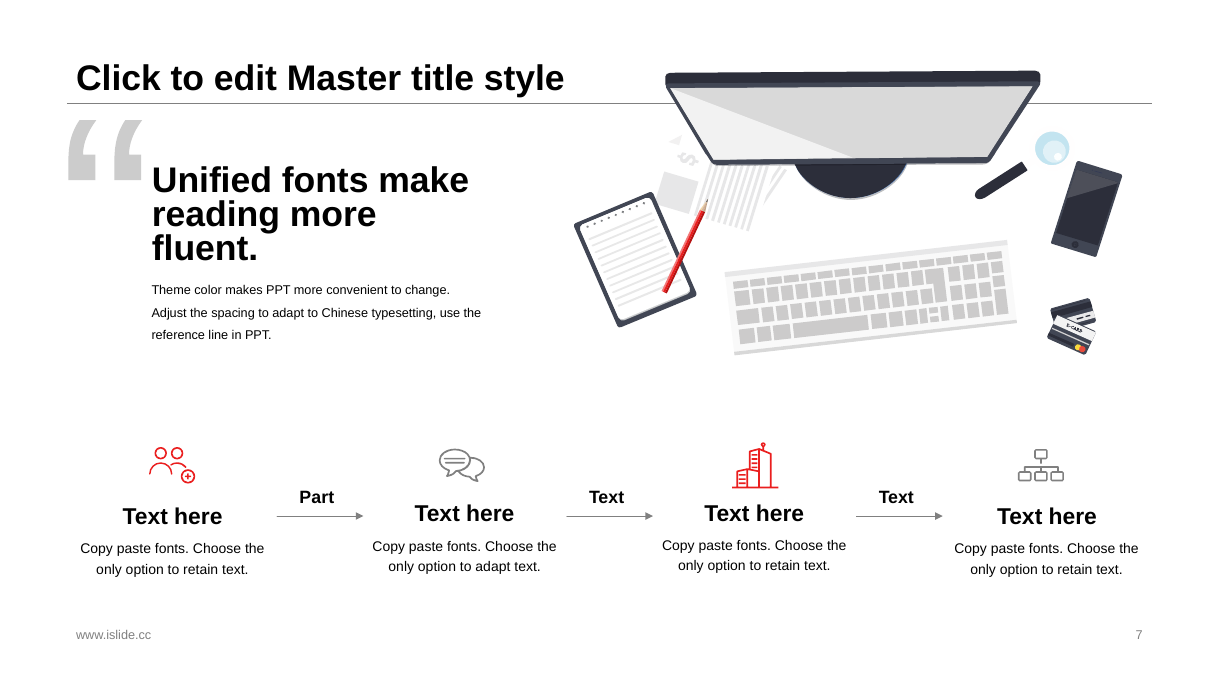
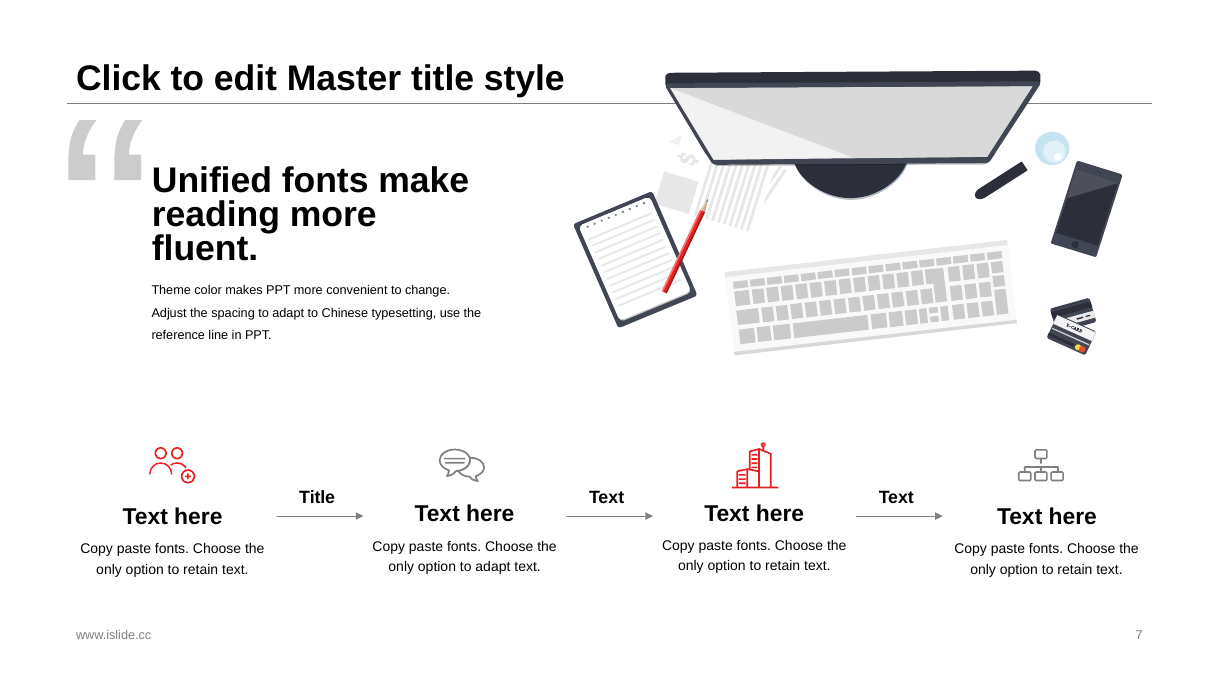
Part at (317, 497): Part -> Title
